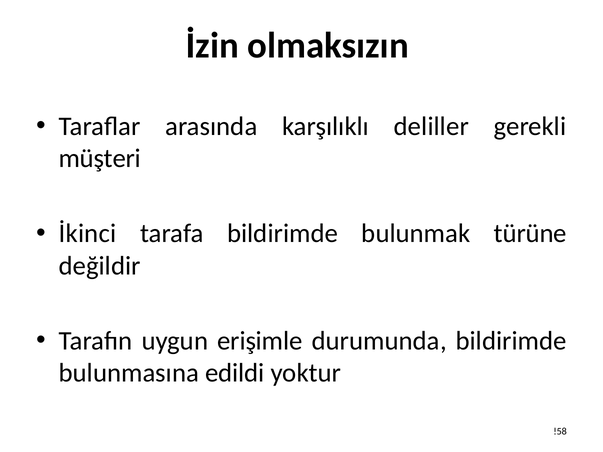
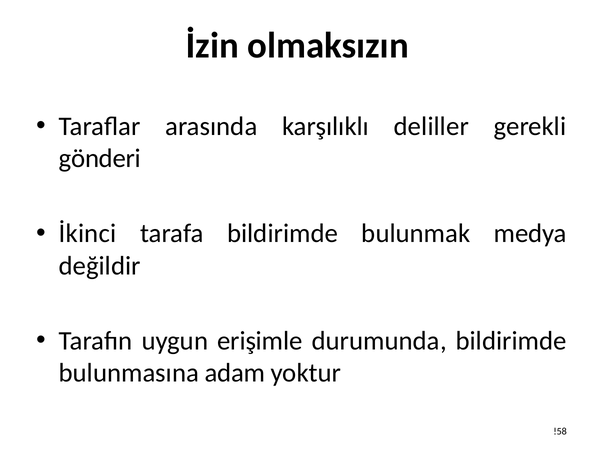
müşteri: müşteri -> gönderi
türüne: türüne -> medya
edildi: edildi -> adam
